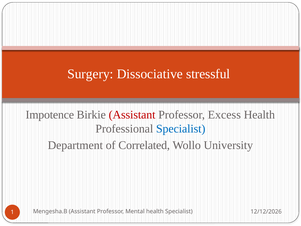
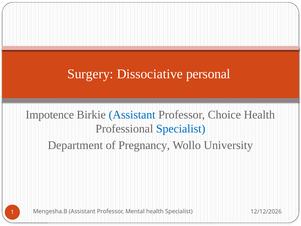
stressful: stressful -> personal
Assistant at (132, 115) colour: red -> blue
Excess: Excess -> Choice
Correlated: Correlated -> Pregnancy
